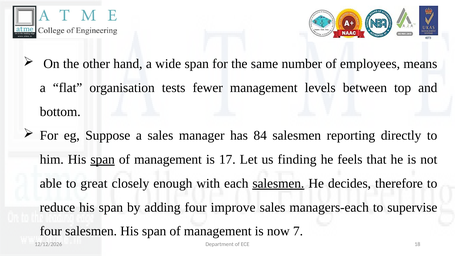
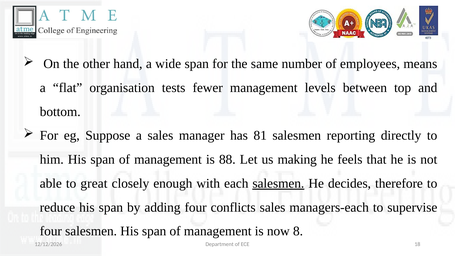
84: 84 -> 81
span at (103, 159) underline: present -> none
17: 17 -> 88
finding: finding -> making
improve: improve -> conflicts
7: 7 -> 8
